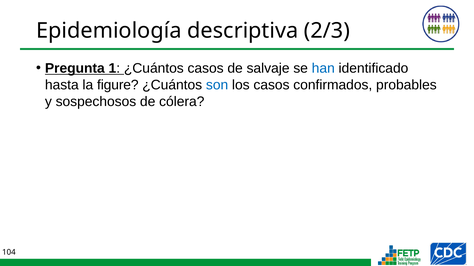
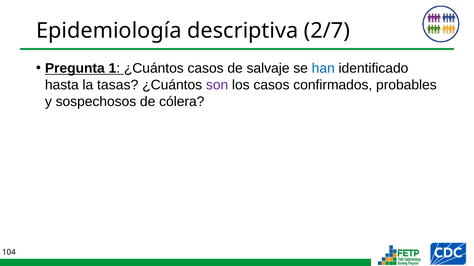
2/3: 2/3 -> 2/7
figure: figure -> tasas
son colour: blue -> purple
